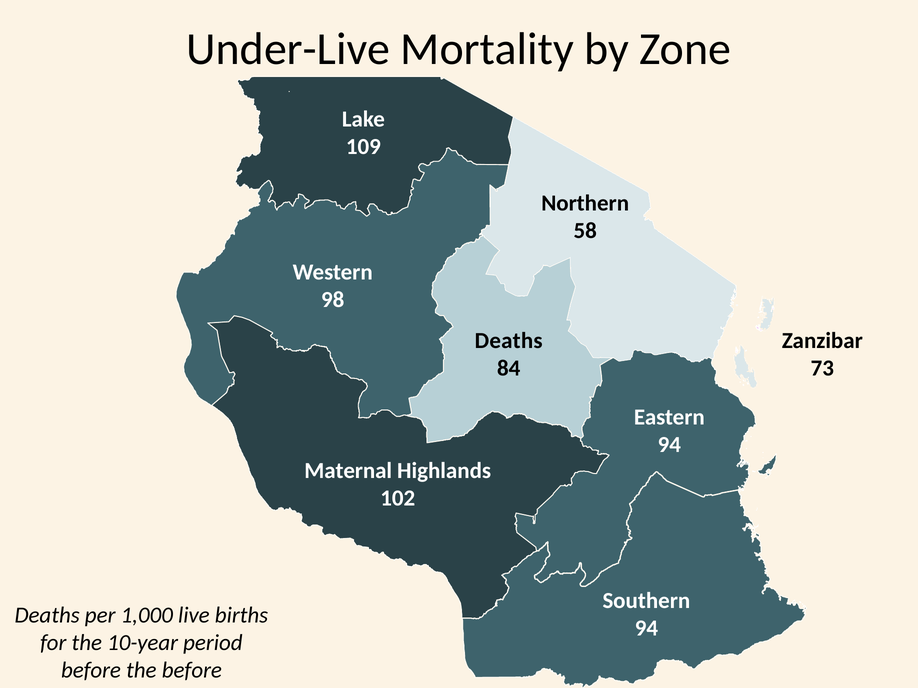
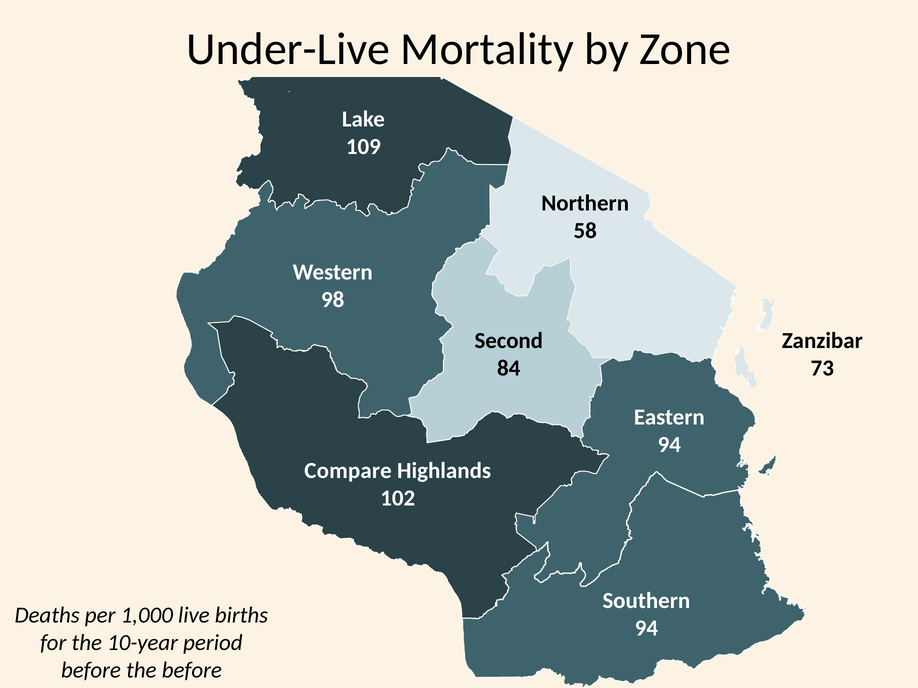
Deaths at (509, 341): Deaths -> Second
Maternal: Maternal -> Compare
